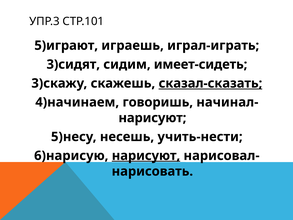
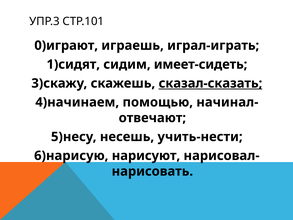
5)играют: 5)играют -> 0)играют
3)сидят: 3)сидят -> 1)сидят
говоришь: говоришь -> помощью
нарисуют at (152, 118): нарисуют -> отвечают
нарисуют at (146, 156) underline: present -> none
